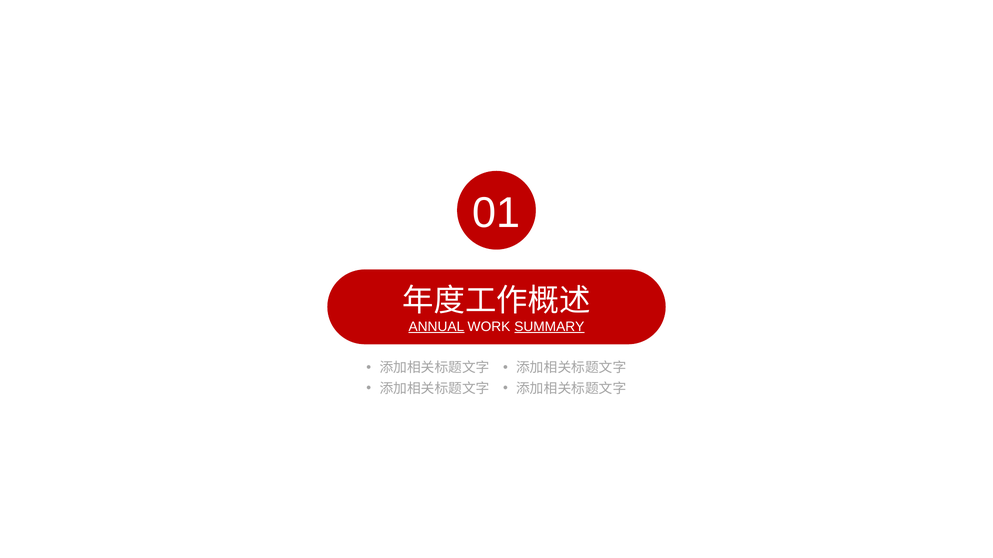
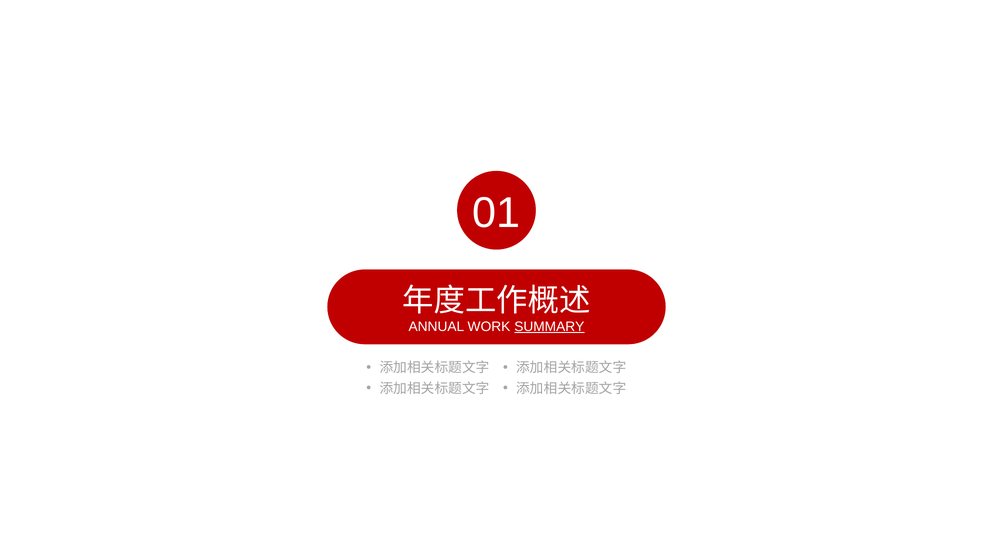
ANNUAL underline: present -> none
